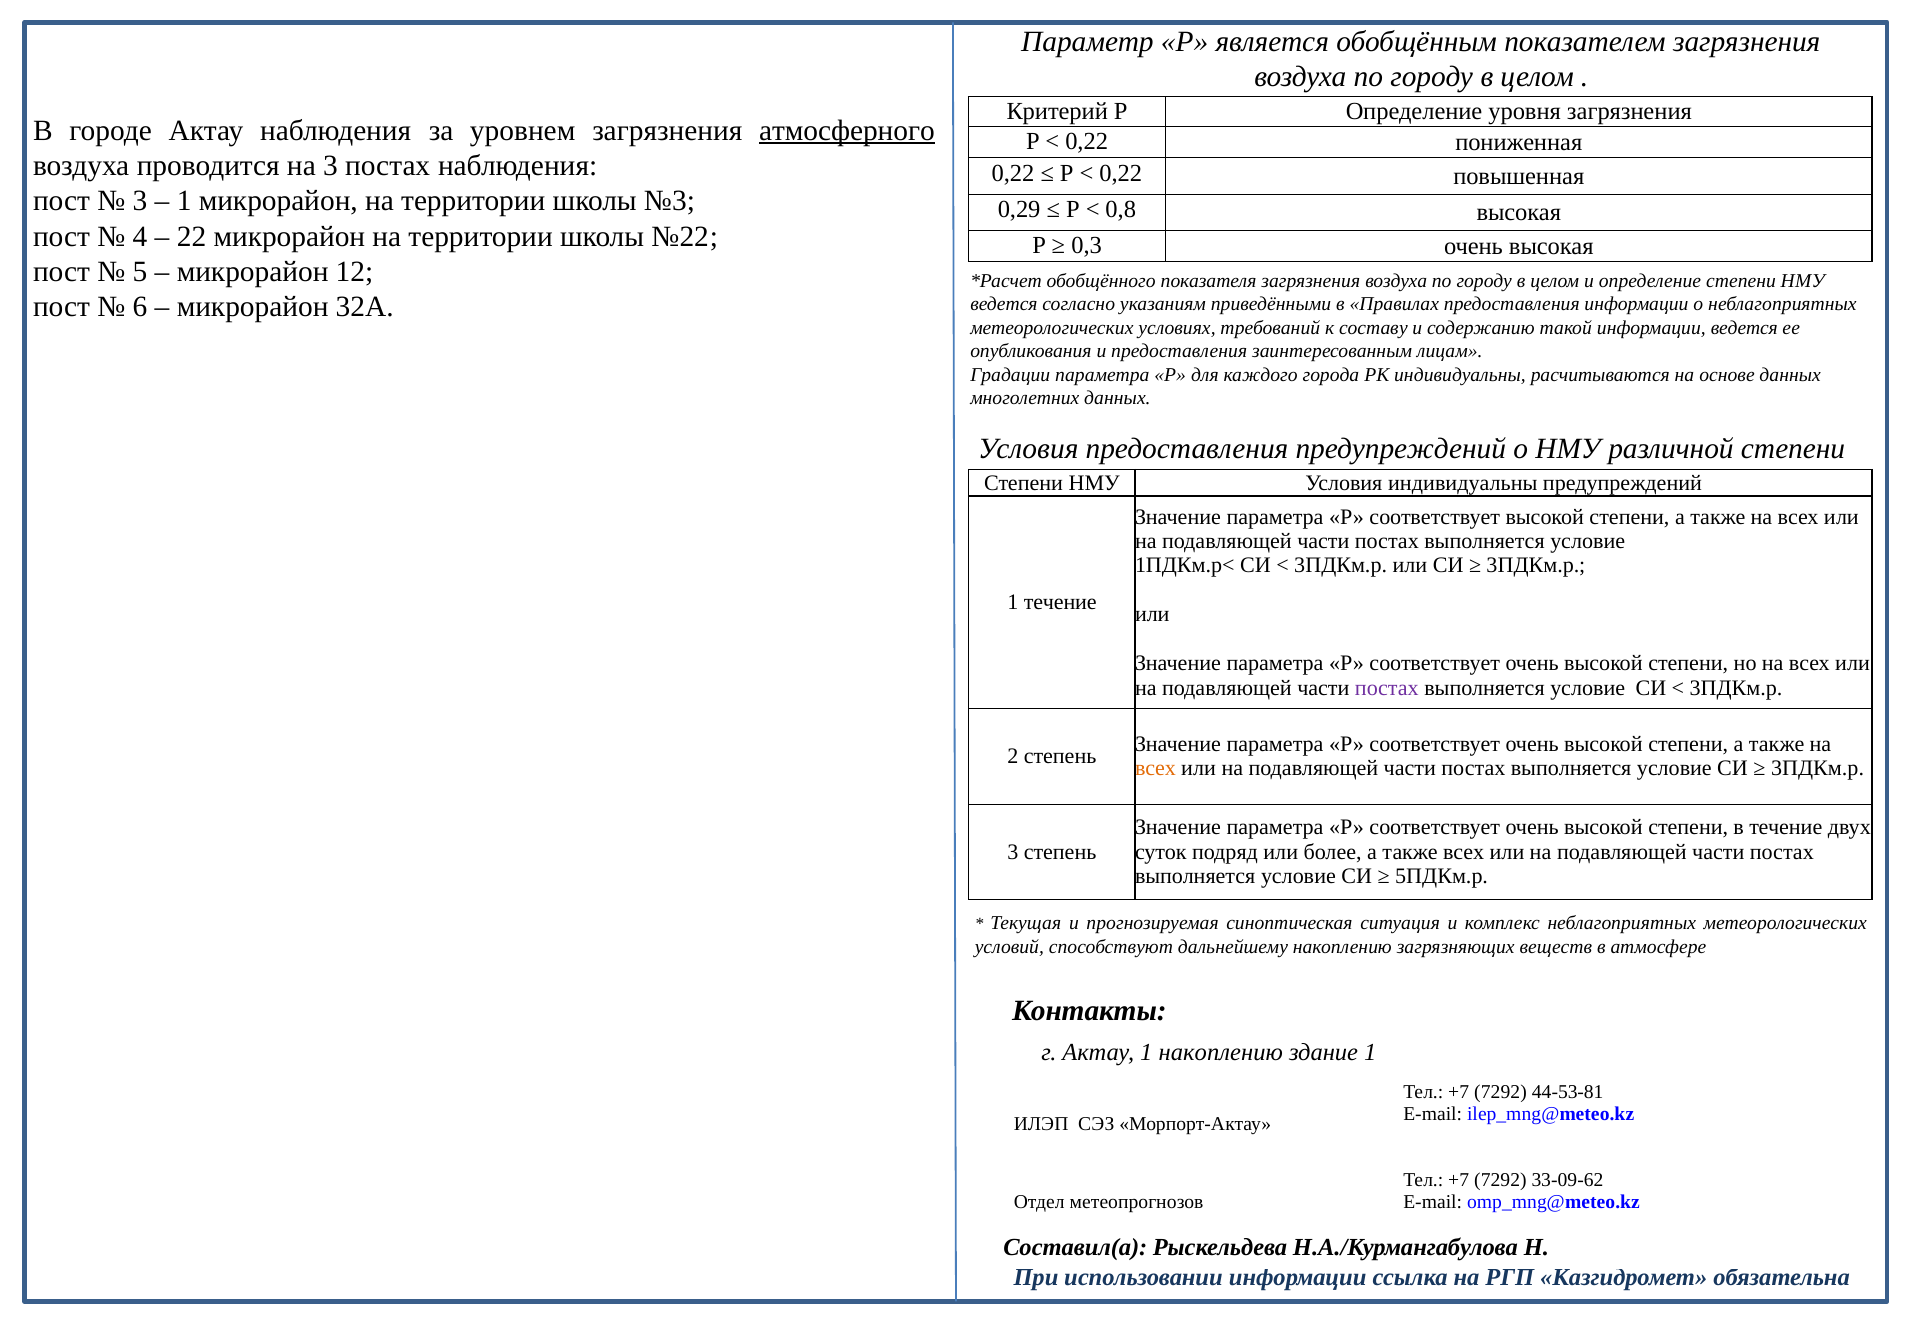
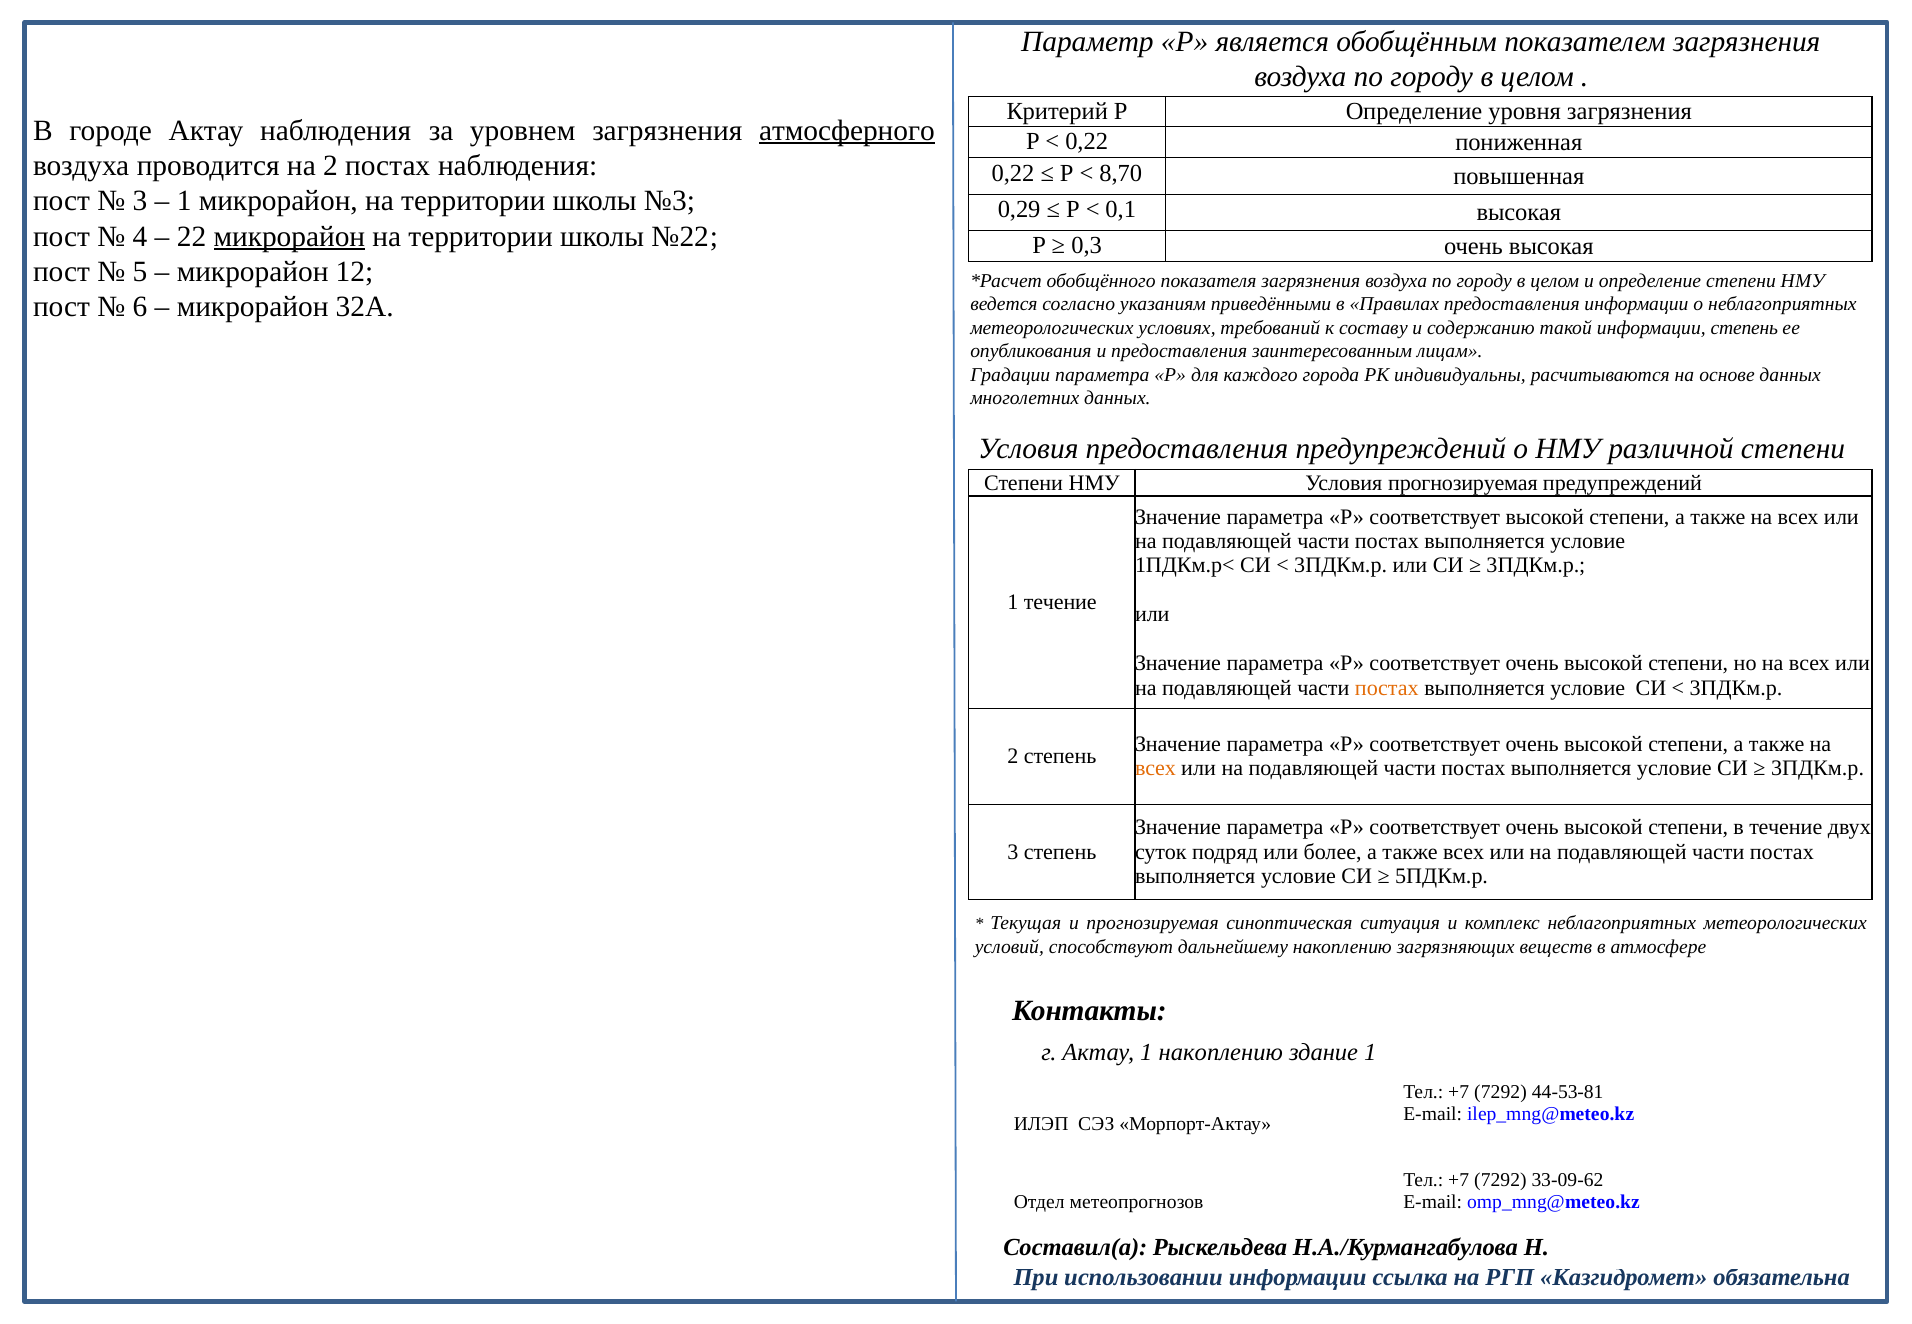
на 3: 3 -> 2
0,22 at (1121, 173): 0,22 -> 8,70
0,8: 0,8 -> 0,1
микрорайон at (289, 236) underline: none -> present
информации ведется: ведется -> степень
Условия индивидуальны: индивидуальны -> прогнозируемая
постах at (1387, 688) colour: purple -> orange
